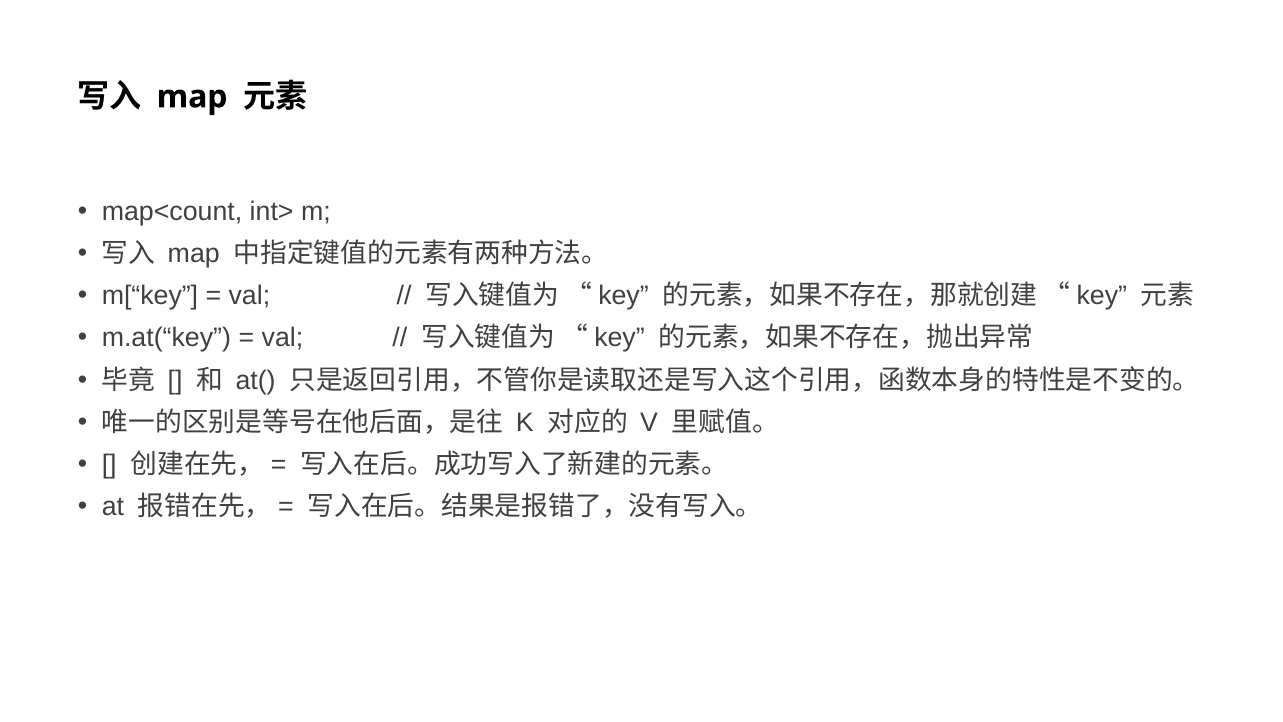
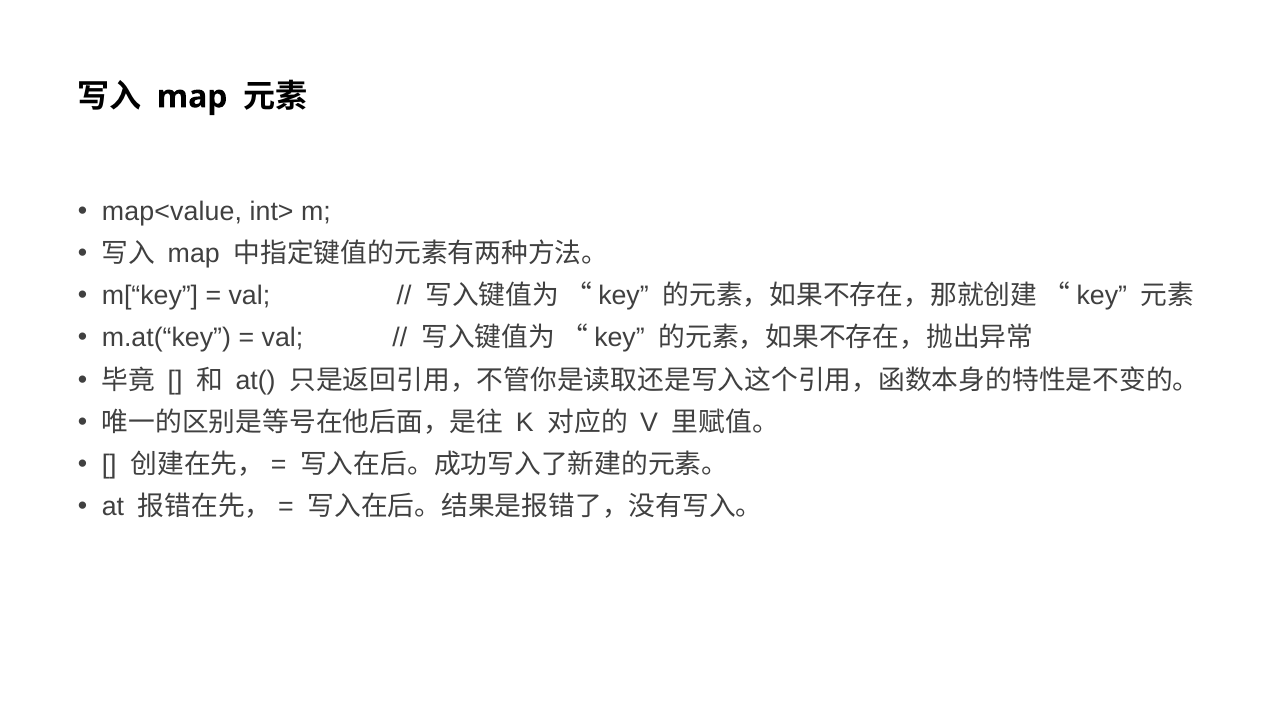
map<count: map<count -> map<value
